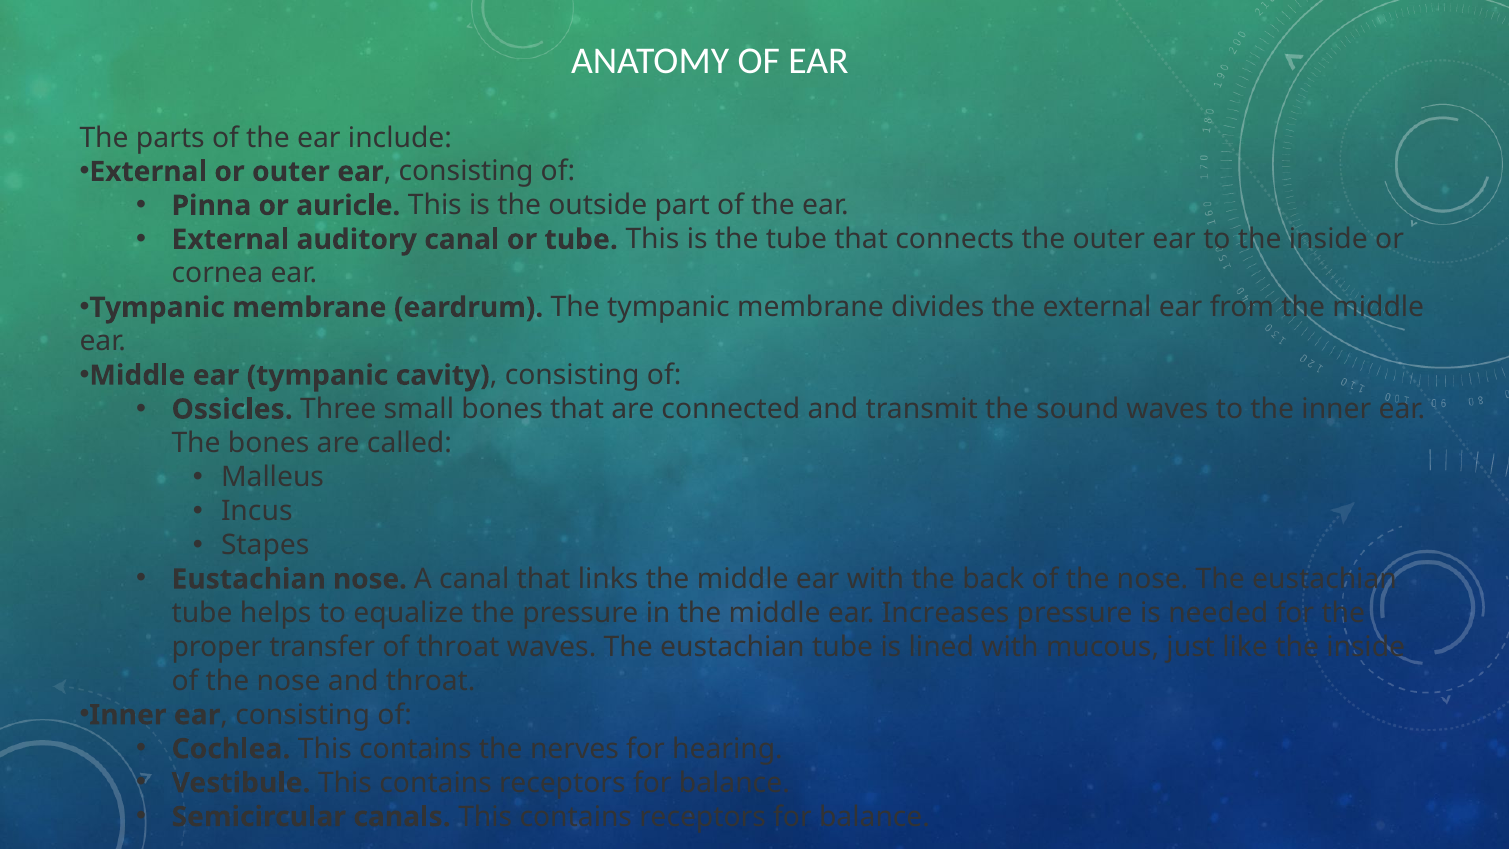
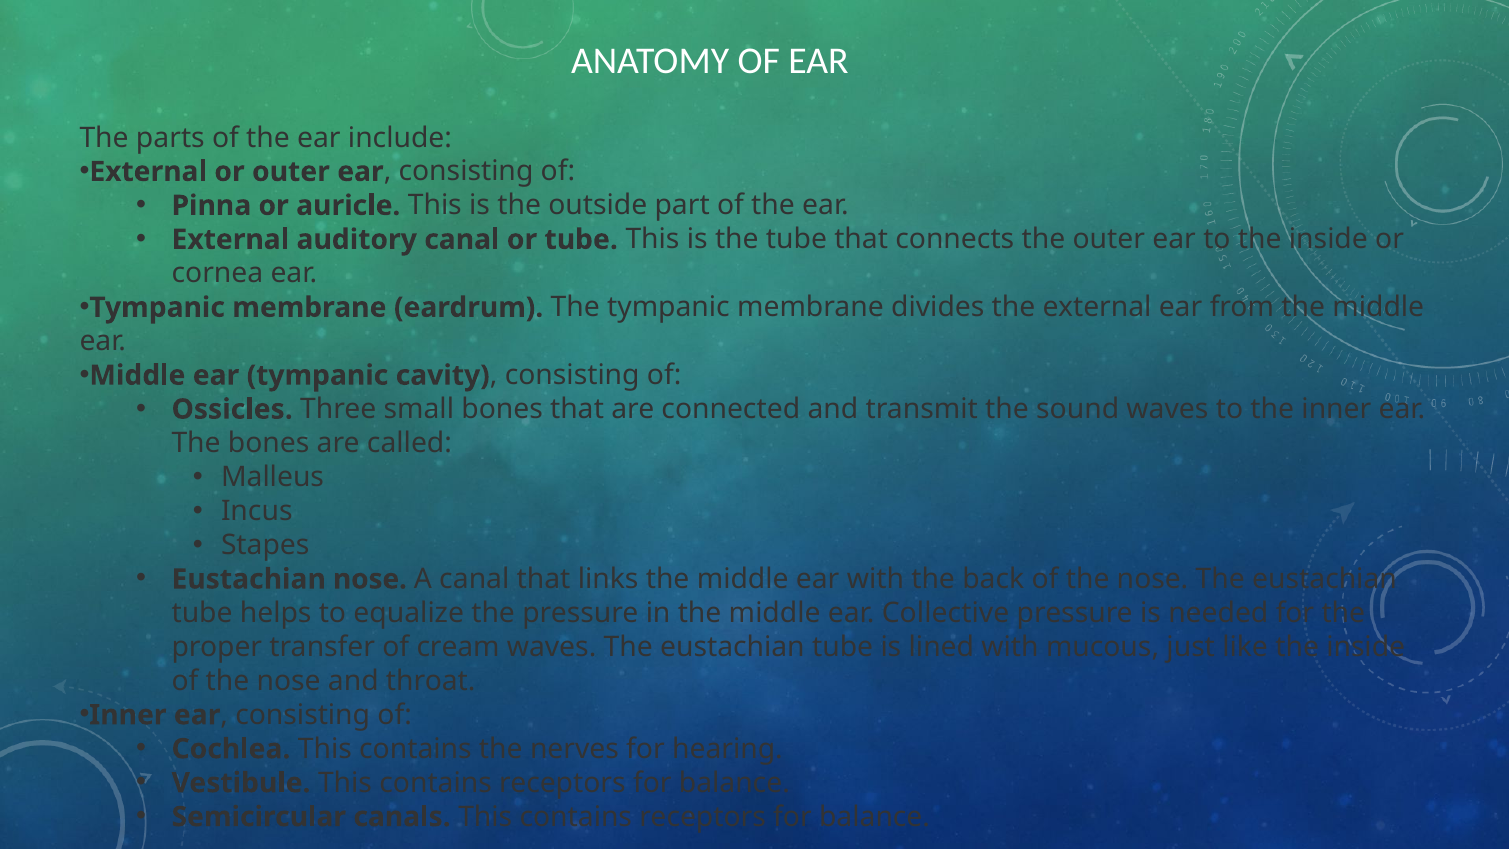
Increases: Increases -> Collective
of throat: throat -> cream
